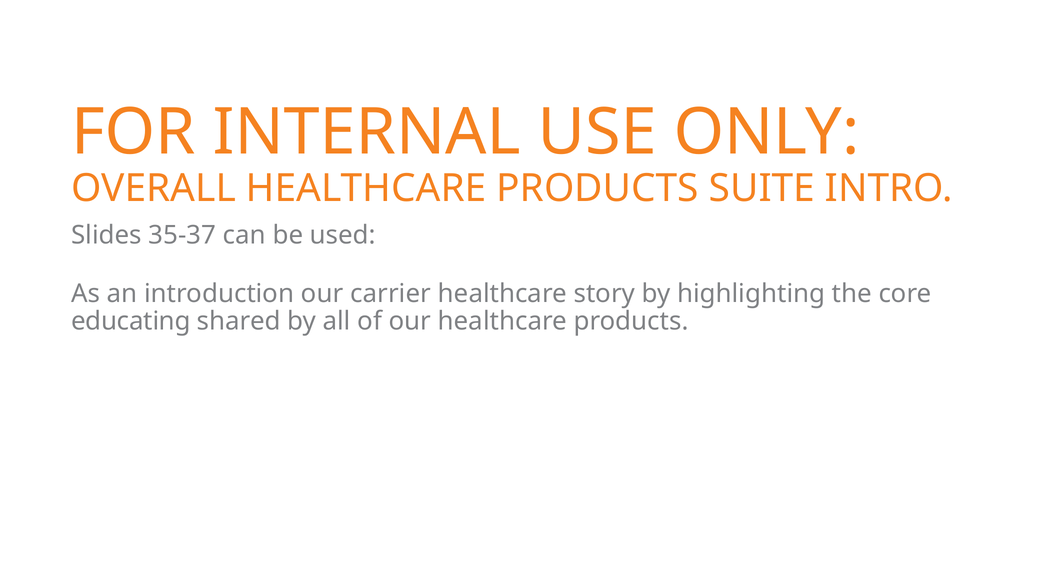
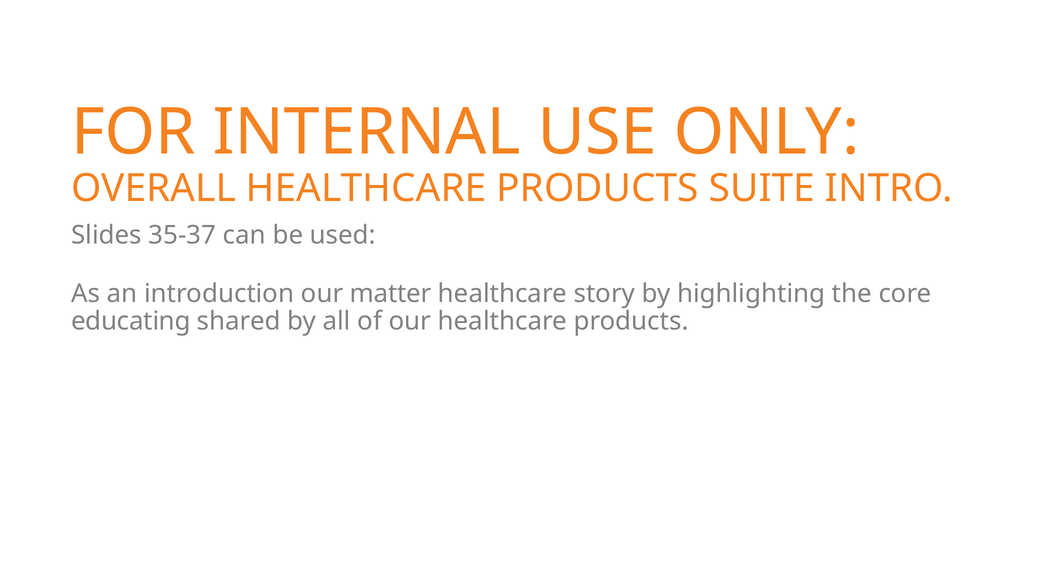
carrier: carrier -> matter
